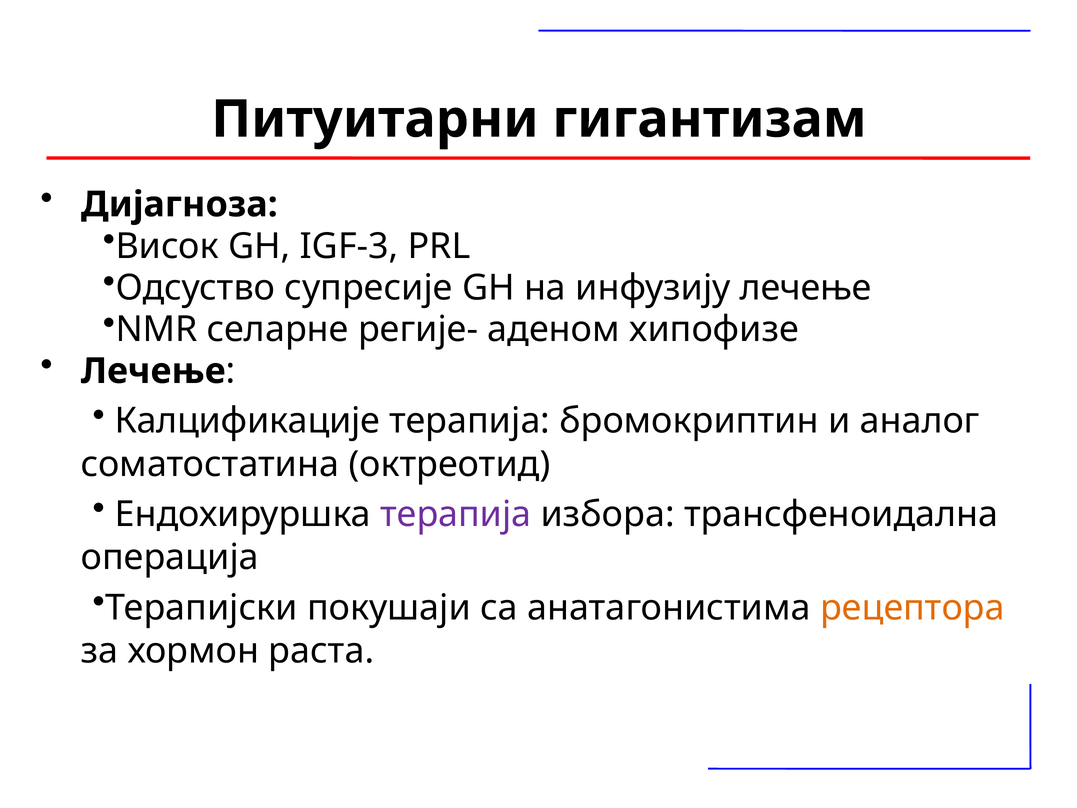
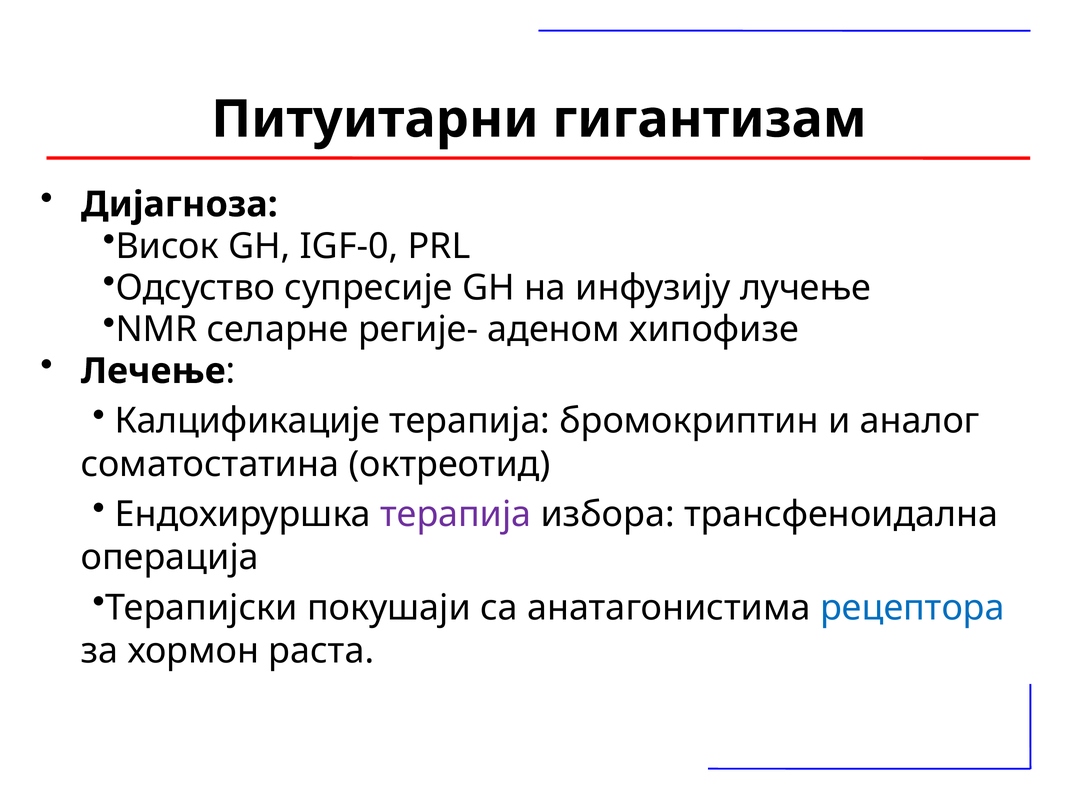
IGF-3: IGF-3 -> IGF-0
инфузију лечење: лечење -> лучење
рецептора colour: orange -> blue
